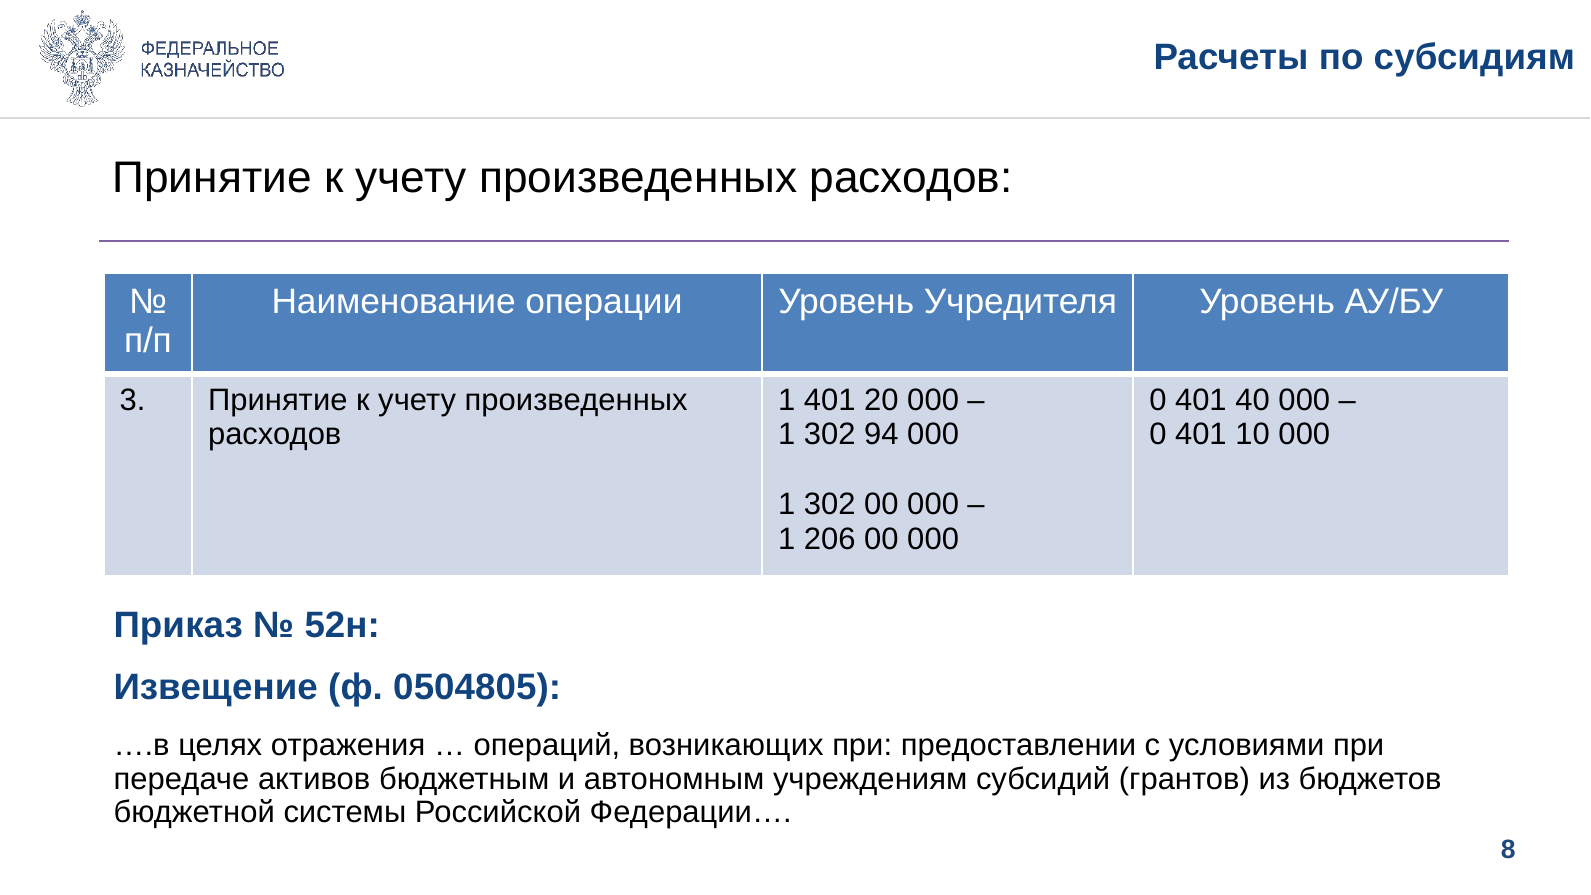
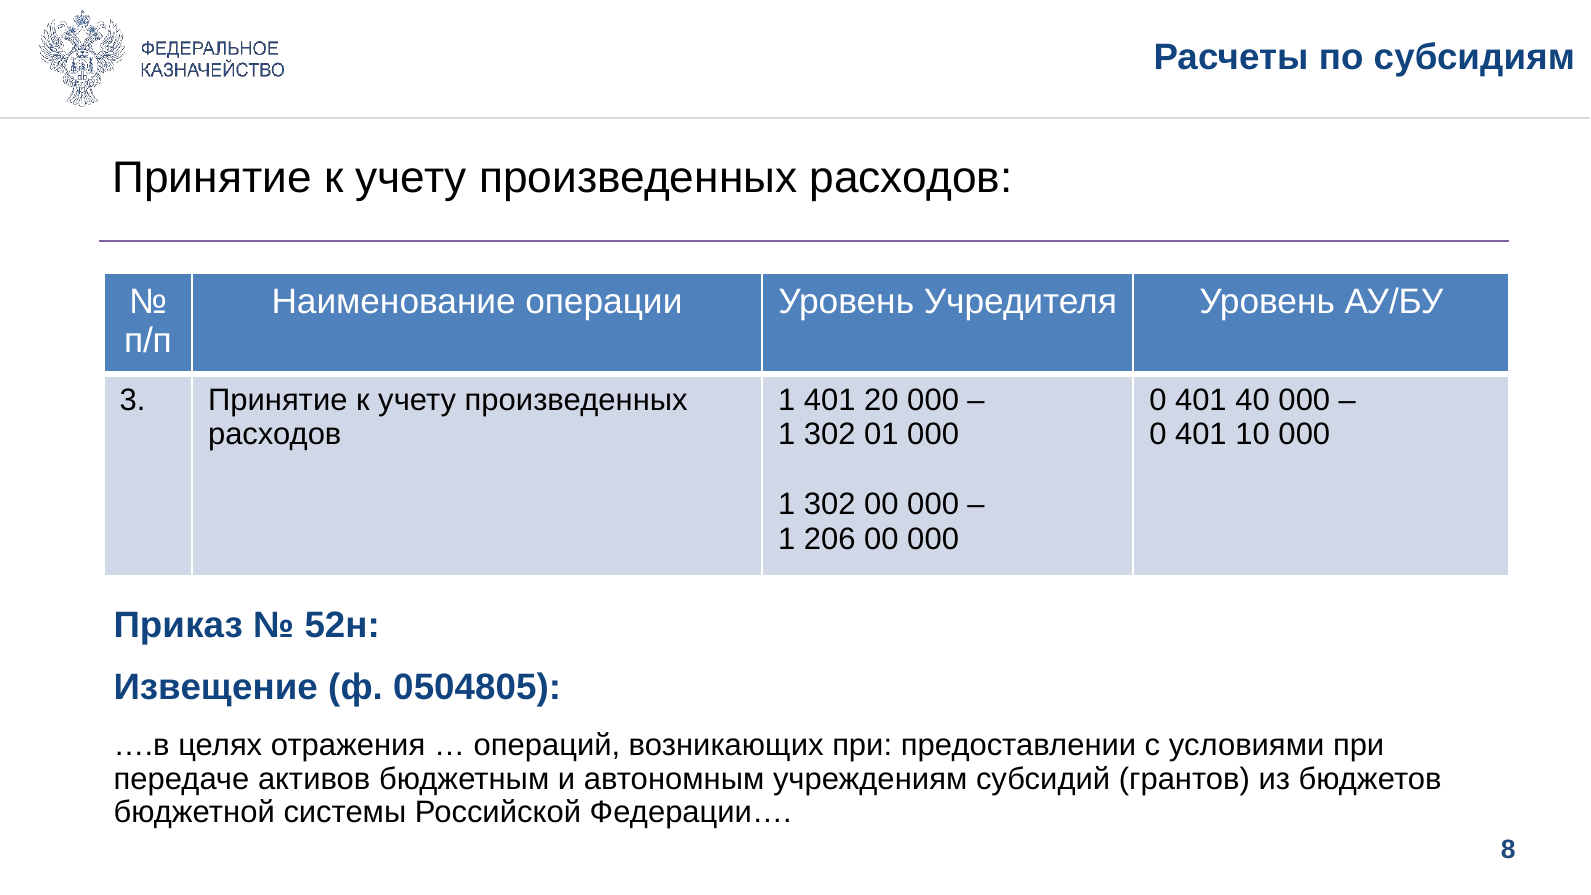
94: 94 -> 01
